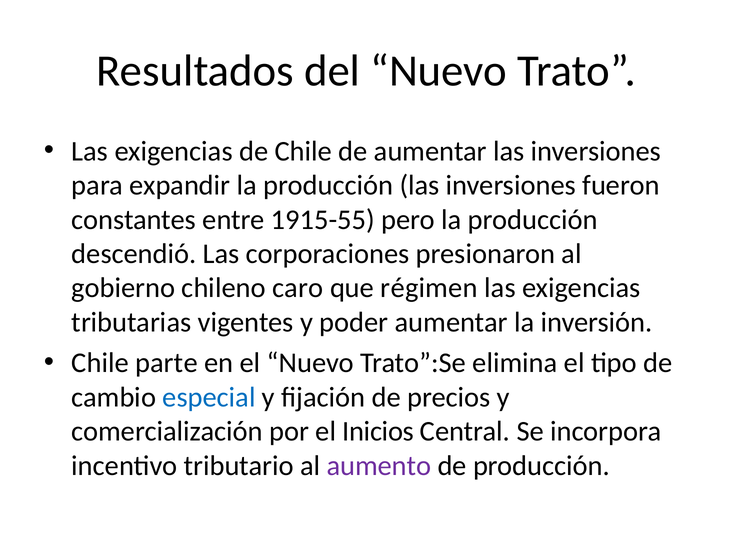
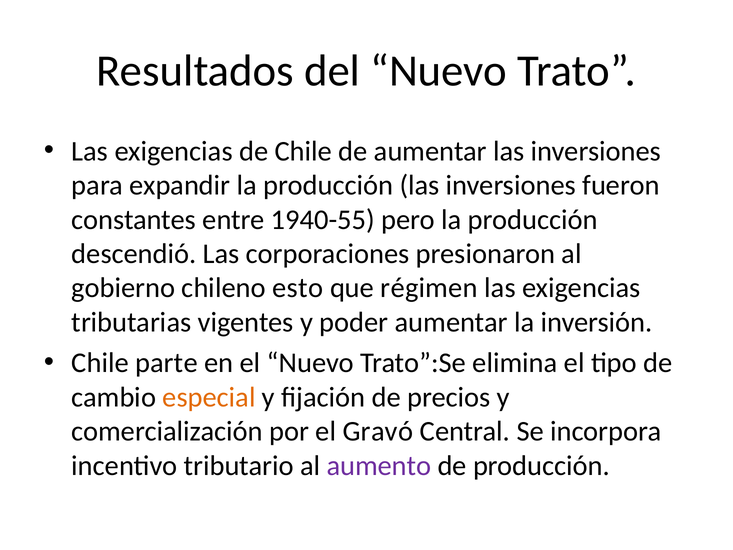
1915-55: 1915-55 -> 1940-55
caro: caro -> esto
especial colour: blue -> orange
Inicios: Inicios -> Gravó
